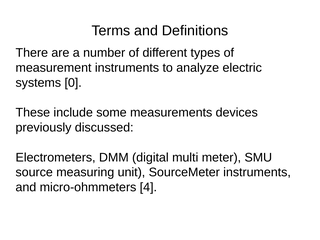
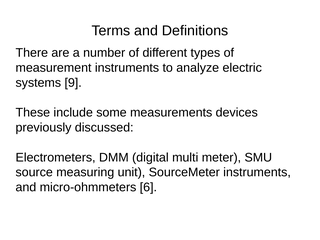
0: 0 -> 9
4: 4 -> 6
